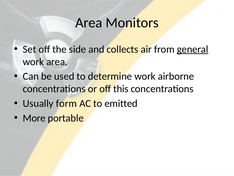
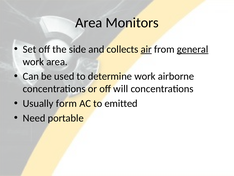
air underline: none -> present
this: this -> will
More: More -> Need
